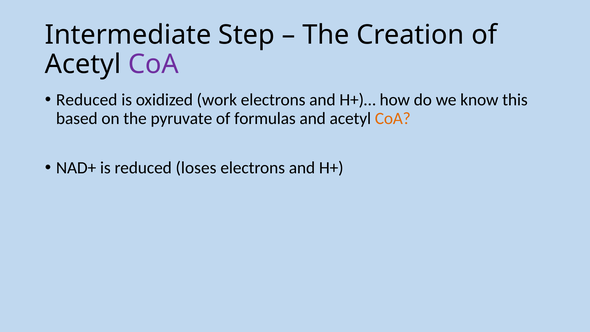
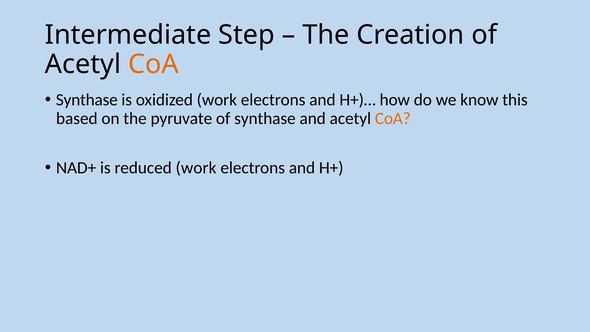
CoA at (153, 64) colour: purple -> orange
Reduced at (87, 100): Reduced -> Synthase
of formulas: formulas -> synthase
reduced loses: loses -> work
